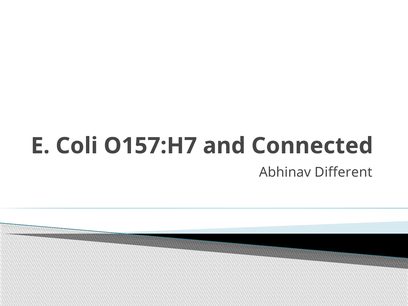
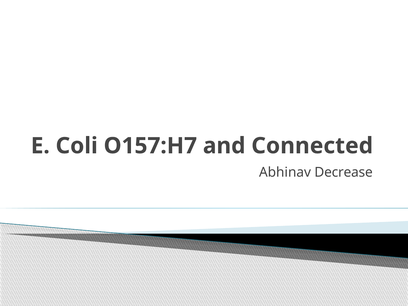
Different: Different -> Decrease
